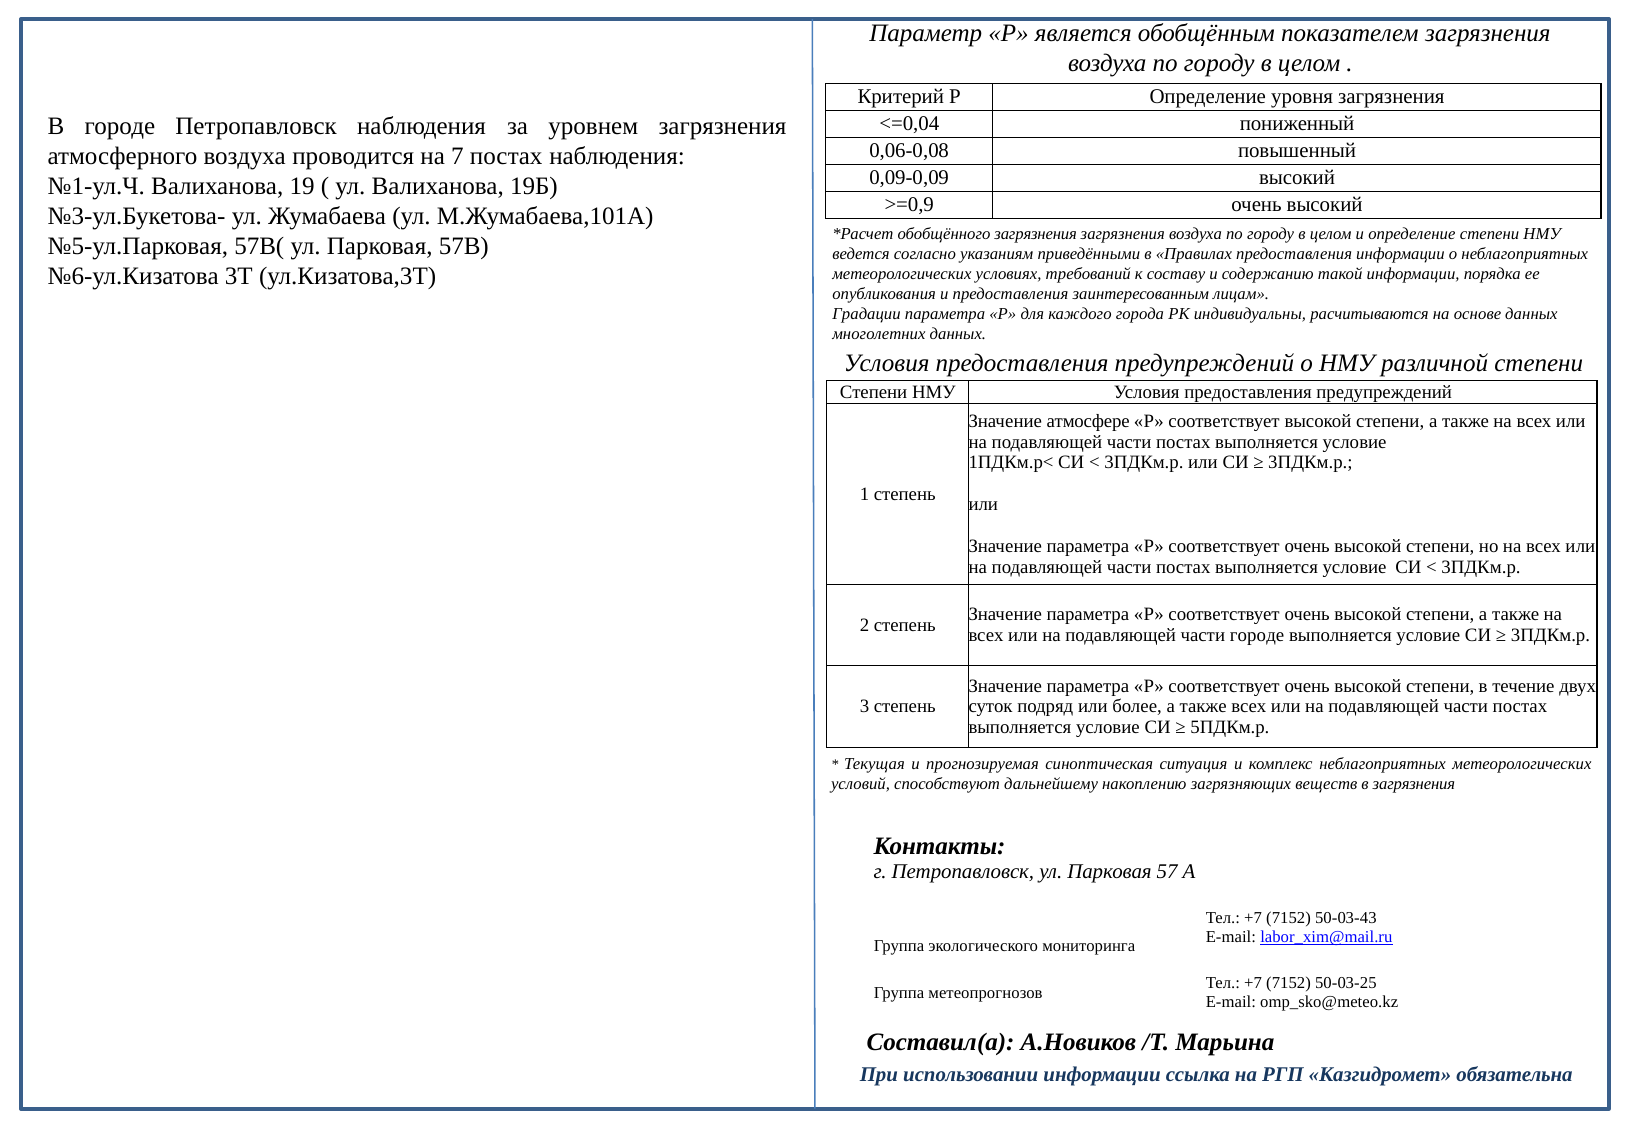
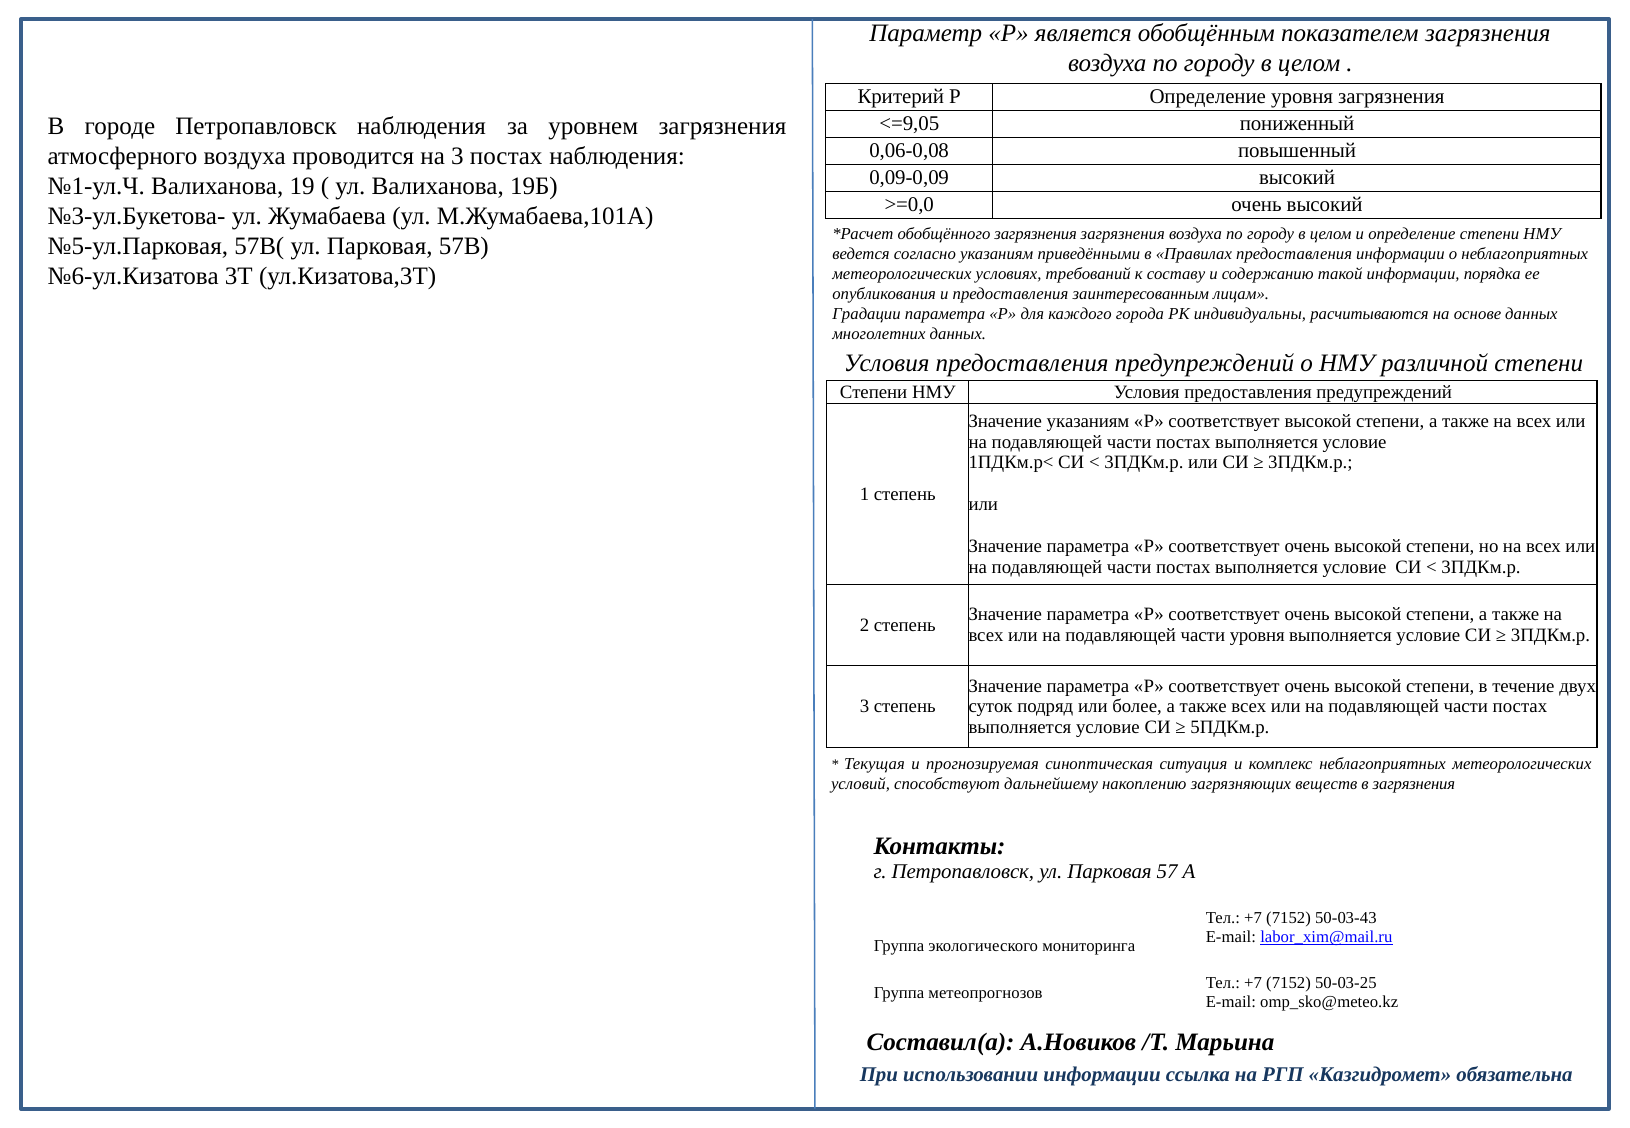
<=0,04: <=0,04 -> <=9,05
на 7: 7 -> 3
>=0,9: >=0,9 -> >=0,0
Значение атмосфере: атмосфере -> указаниям
части городе: городе -> уровня
